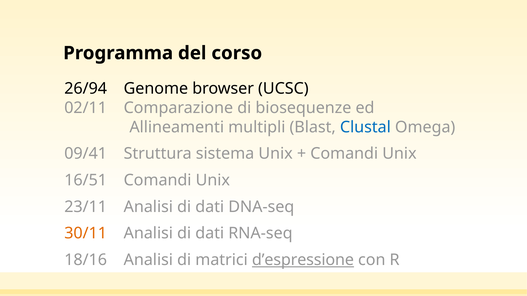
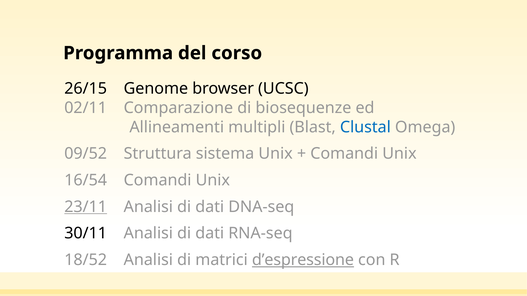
26/94: 26/94 -> 26/15
09/41: 09/41 -> 09/52
16/51: 16/51 -> 16/54
23/11 underline: none -> present
30/11 colour: orange -> black
18/16: 18/16 -> 18/52
